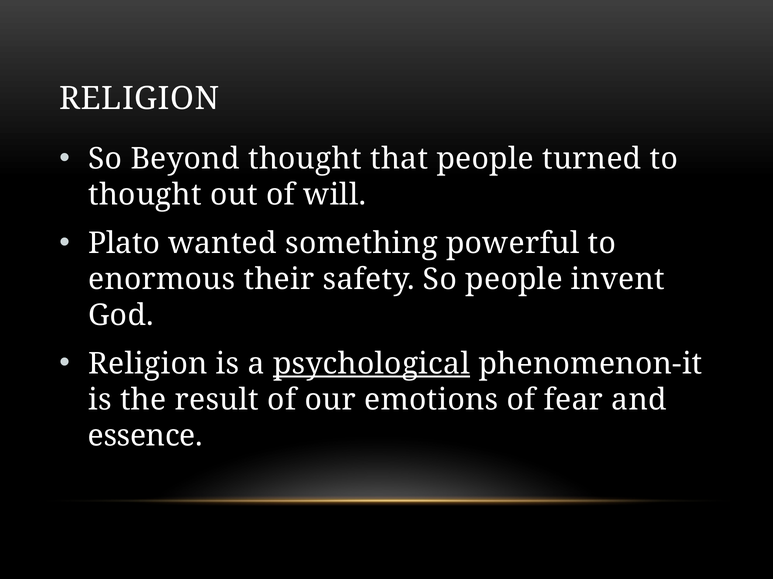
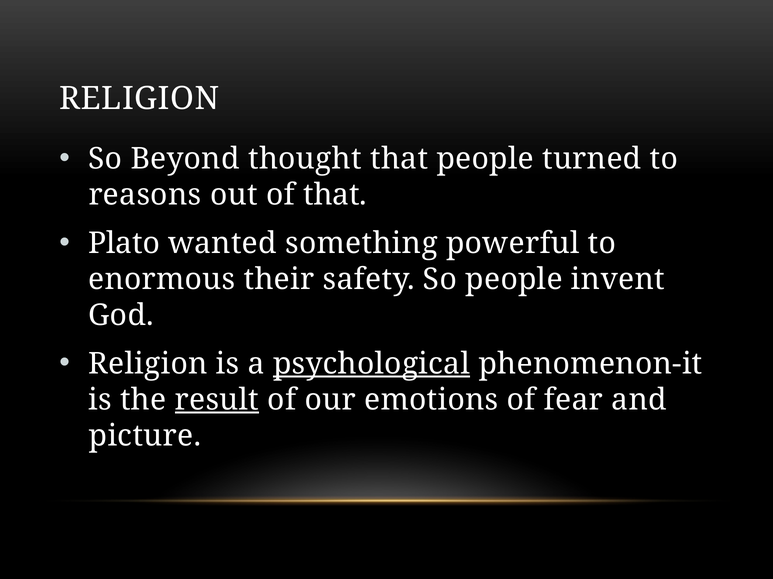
thought at (145, 195): thought -> reasons
of will: will -> that
result underline: none -> present
essence: essence -> picture
